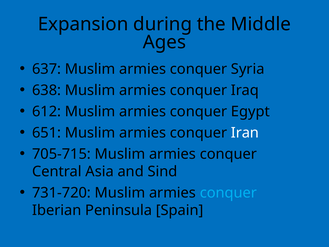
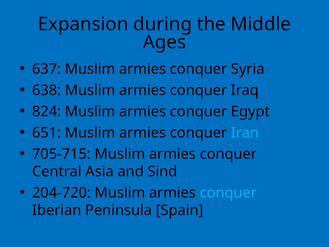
612: 612 -> 824
Iran colour: white -> light blue
731-720: 731-720 -> 204-720
